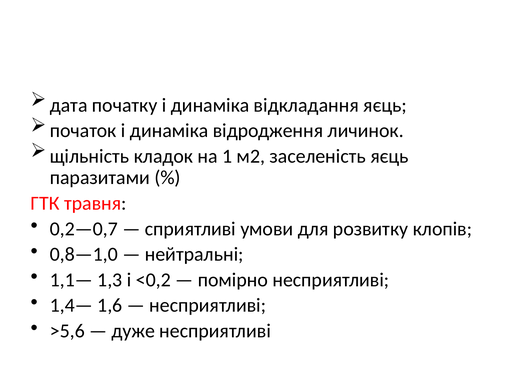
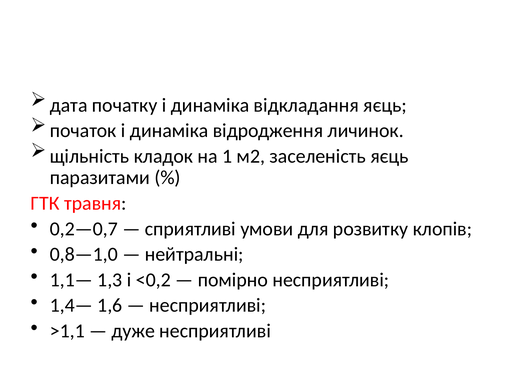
>5,6: >5,6 -> >1,1
